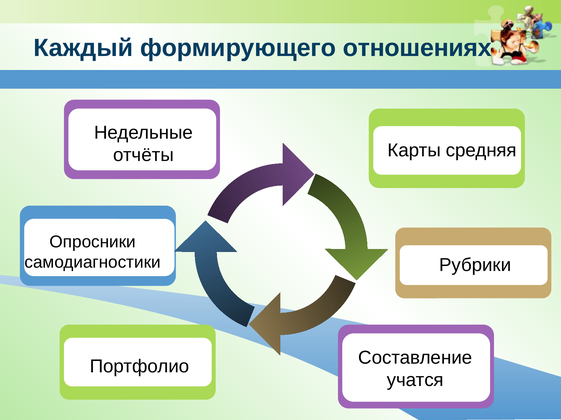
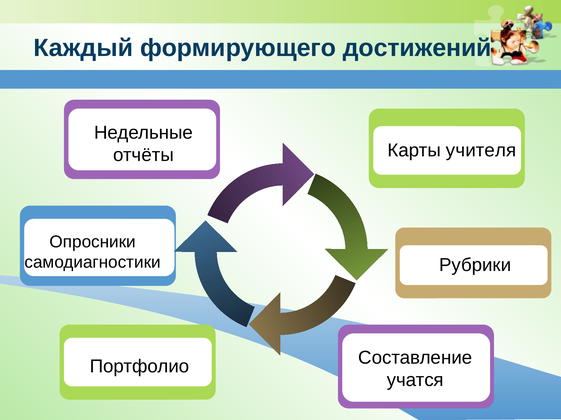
отношениях: отношениях -> достижений
средняя: средняя -> учителя
